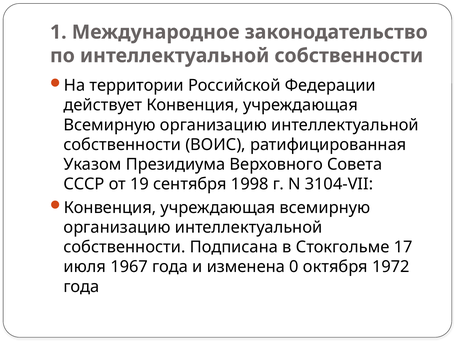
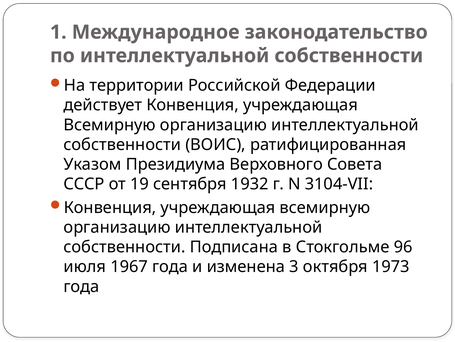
1998: 1998 -> 1932
17: 17 -> 96
0: 0 -> 3
1972: 1972 -> 1973
